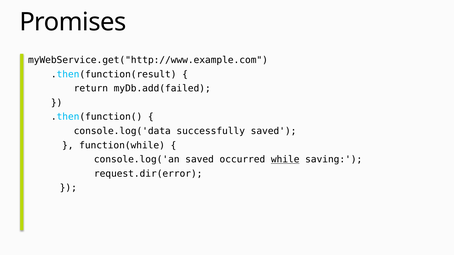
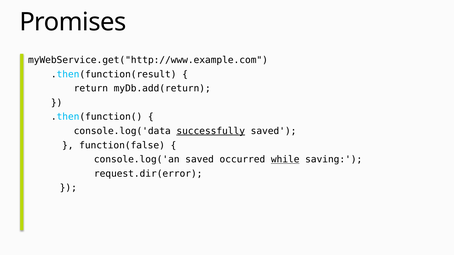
myDb.add(failed: myDb.add(failed -> myDb.add(return
successfully underline: none -> present
function(while: function(while -> function(false
